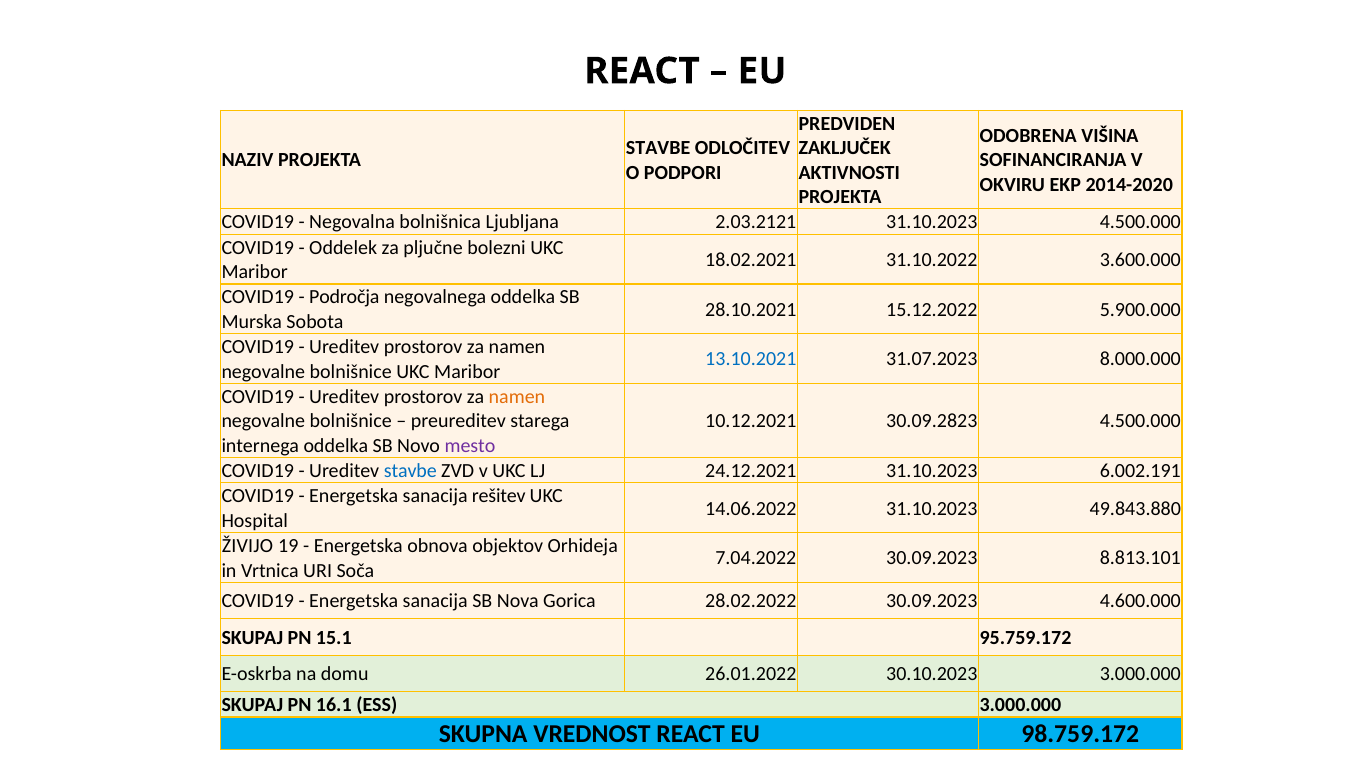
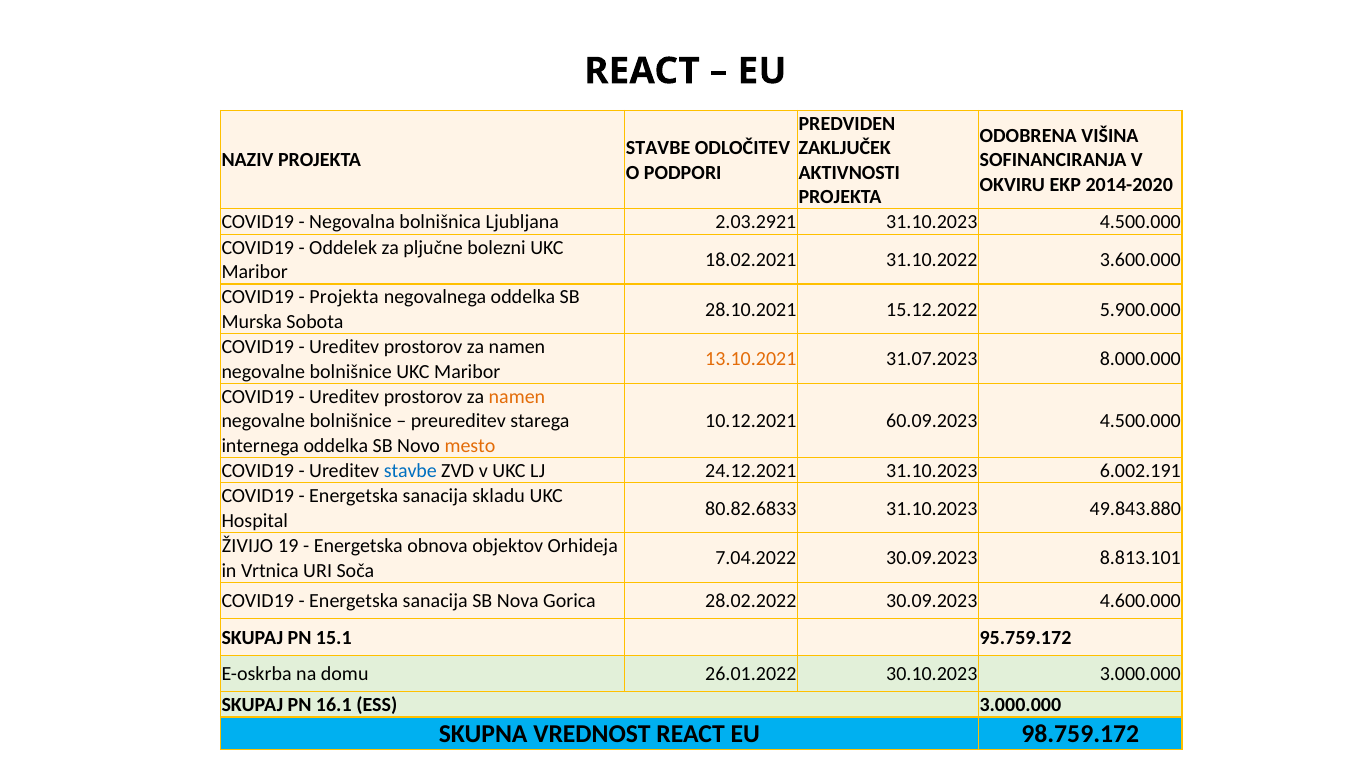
2.03.2121: 2.03.2121 -> 2.03.2921
Področja at (344, 297): Področja -> Projekta
13.10.2021 colour: blue -> orange
30.09.2823: 30.09.2823 -> 60.09.2023
mesto colour: purple -> orange
rešitev: rešitev -> skladu
14.06.2022: 14.06.2022 -> 80.82.6833
